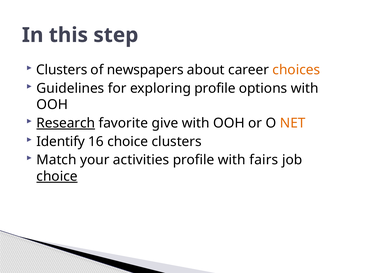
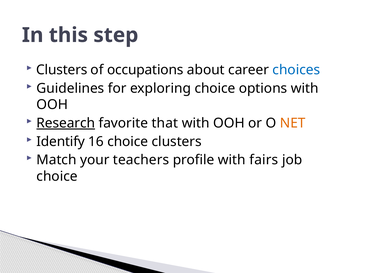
newspapers: newspapers -> occupations
choices colour: orange -> blue
exploring profile: profile -> choice
give: give -> that
activities: activities -> teachers
choice at (57, 177) underline: present -> none
